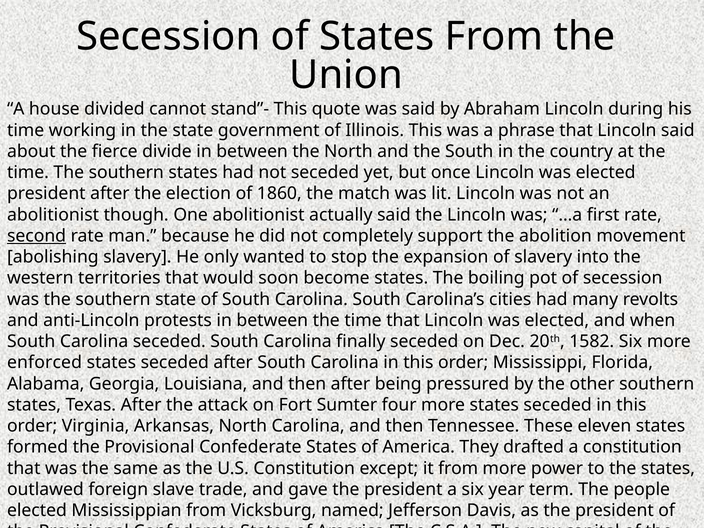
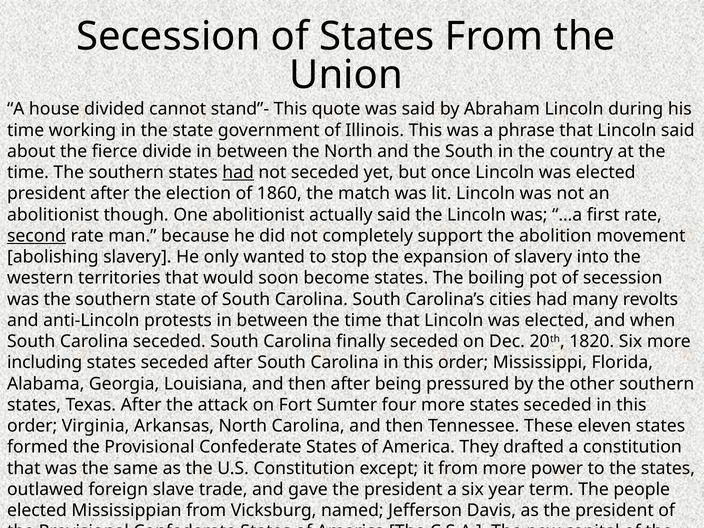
had at (238, 173) underline: none -> present
1582: 1582 -> 1820
enforced at (45, 363): enforced -> including
